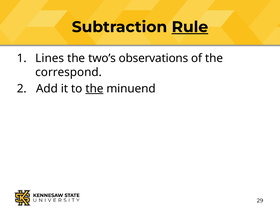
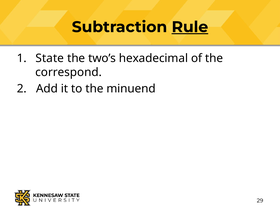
Lines: Lines -> State
observations: observations -> hexadecimal
the at (94, 89) underline: present -> none
